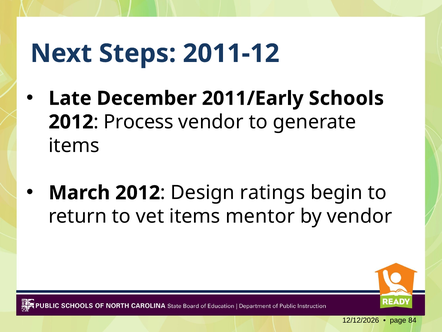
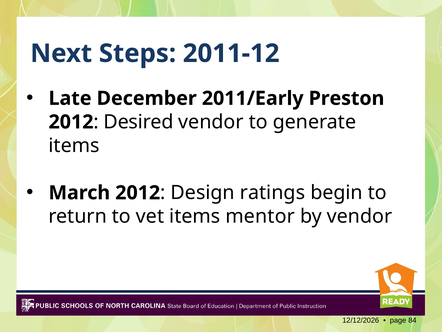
Schools: Schools -> Preston
Process: Process -> Desired
